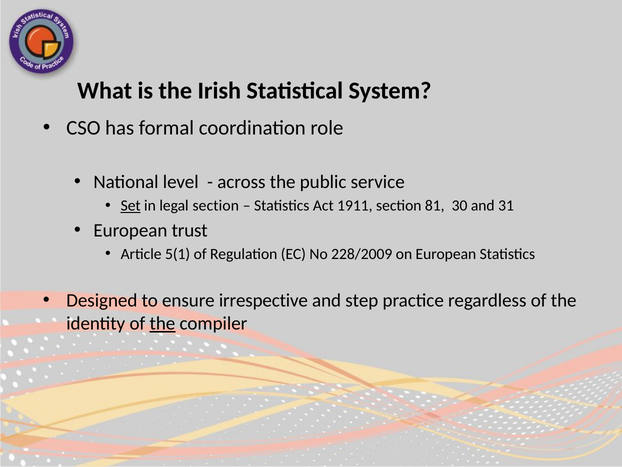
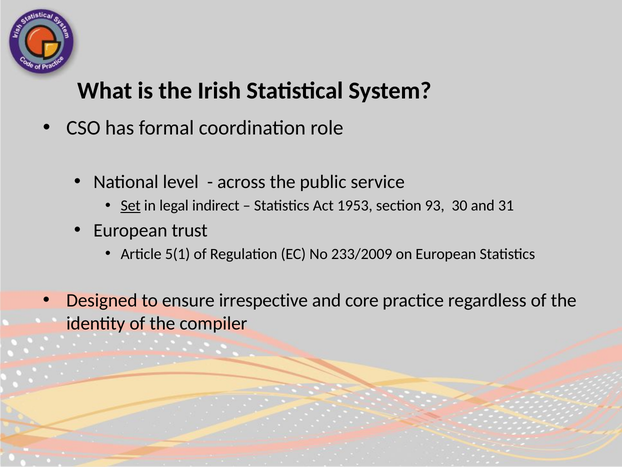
legal section: section -> indirect
1911: 1911 -> 1953
81: 81 -> 93
228/2009: 228/2009 -> 233/2009
step: step -> core
the at (162, 323) underline: present -> none
